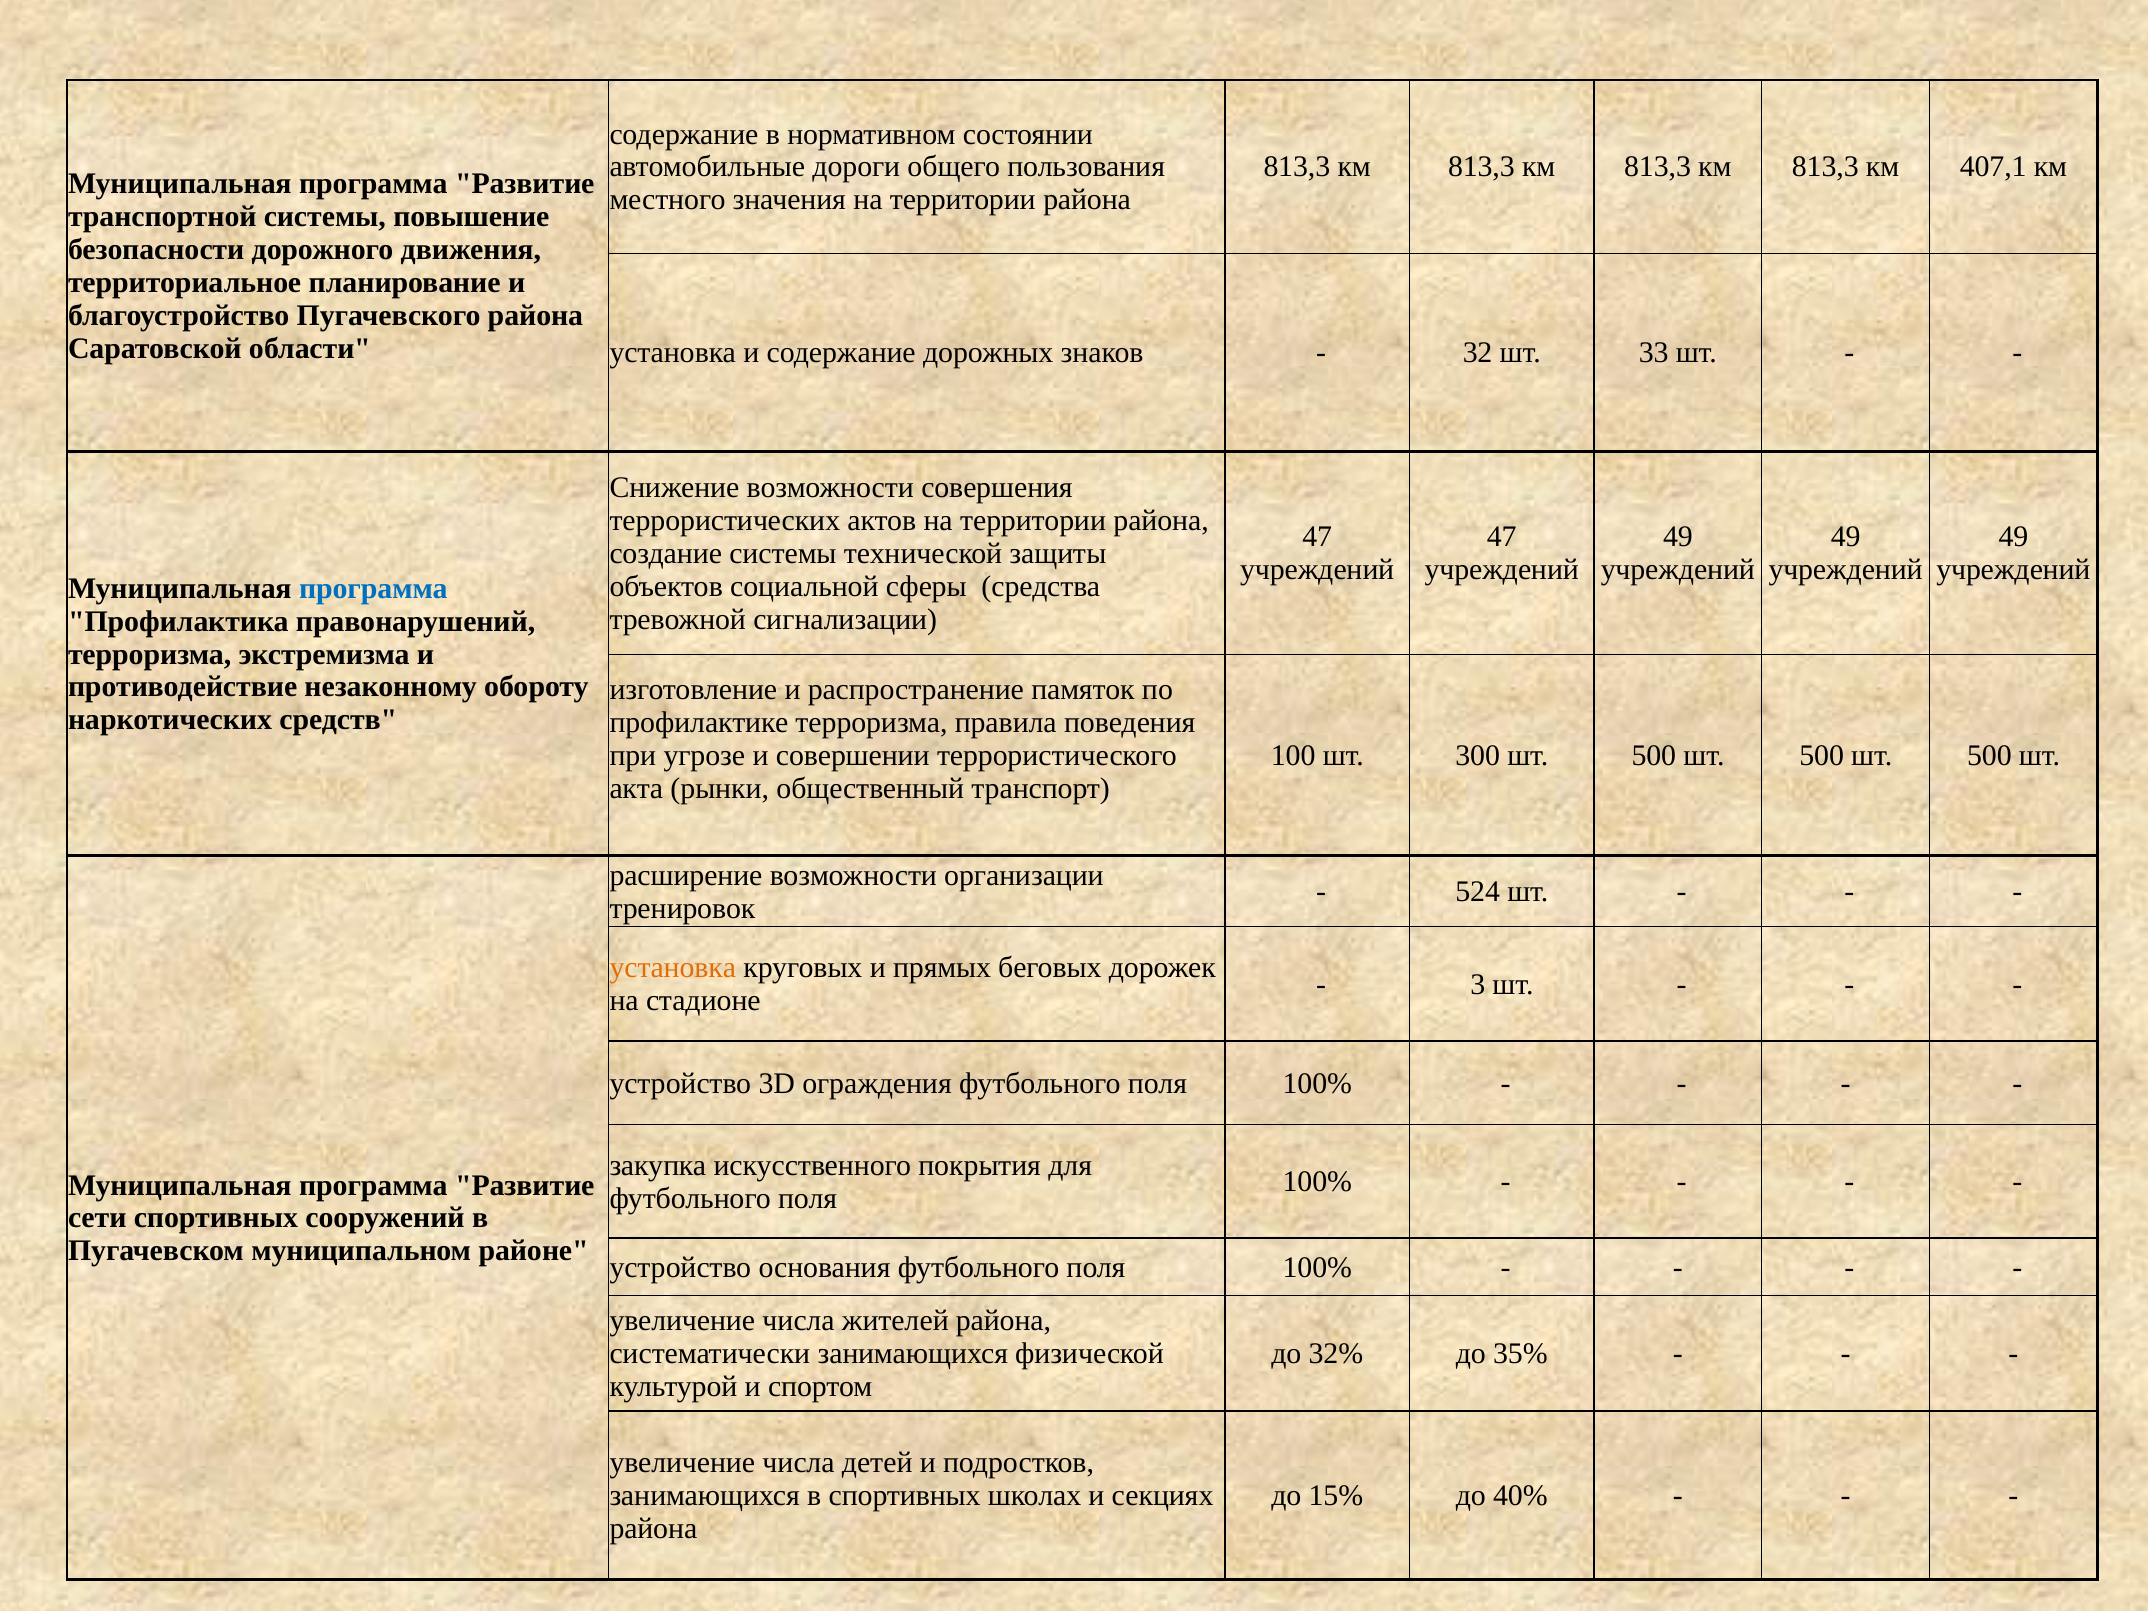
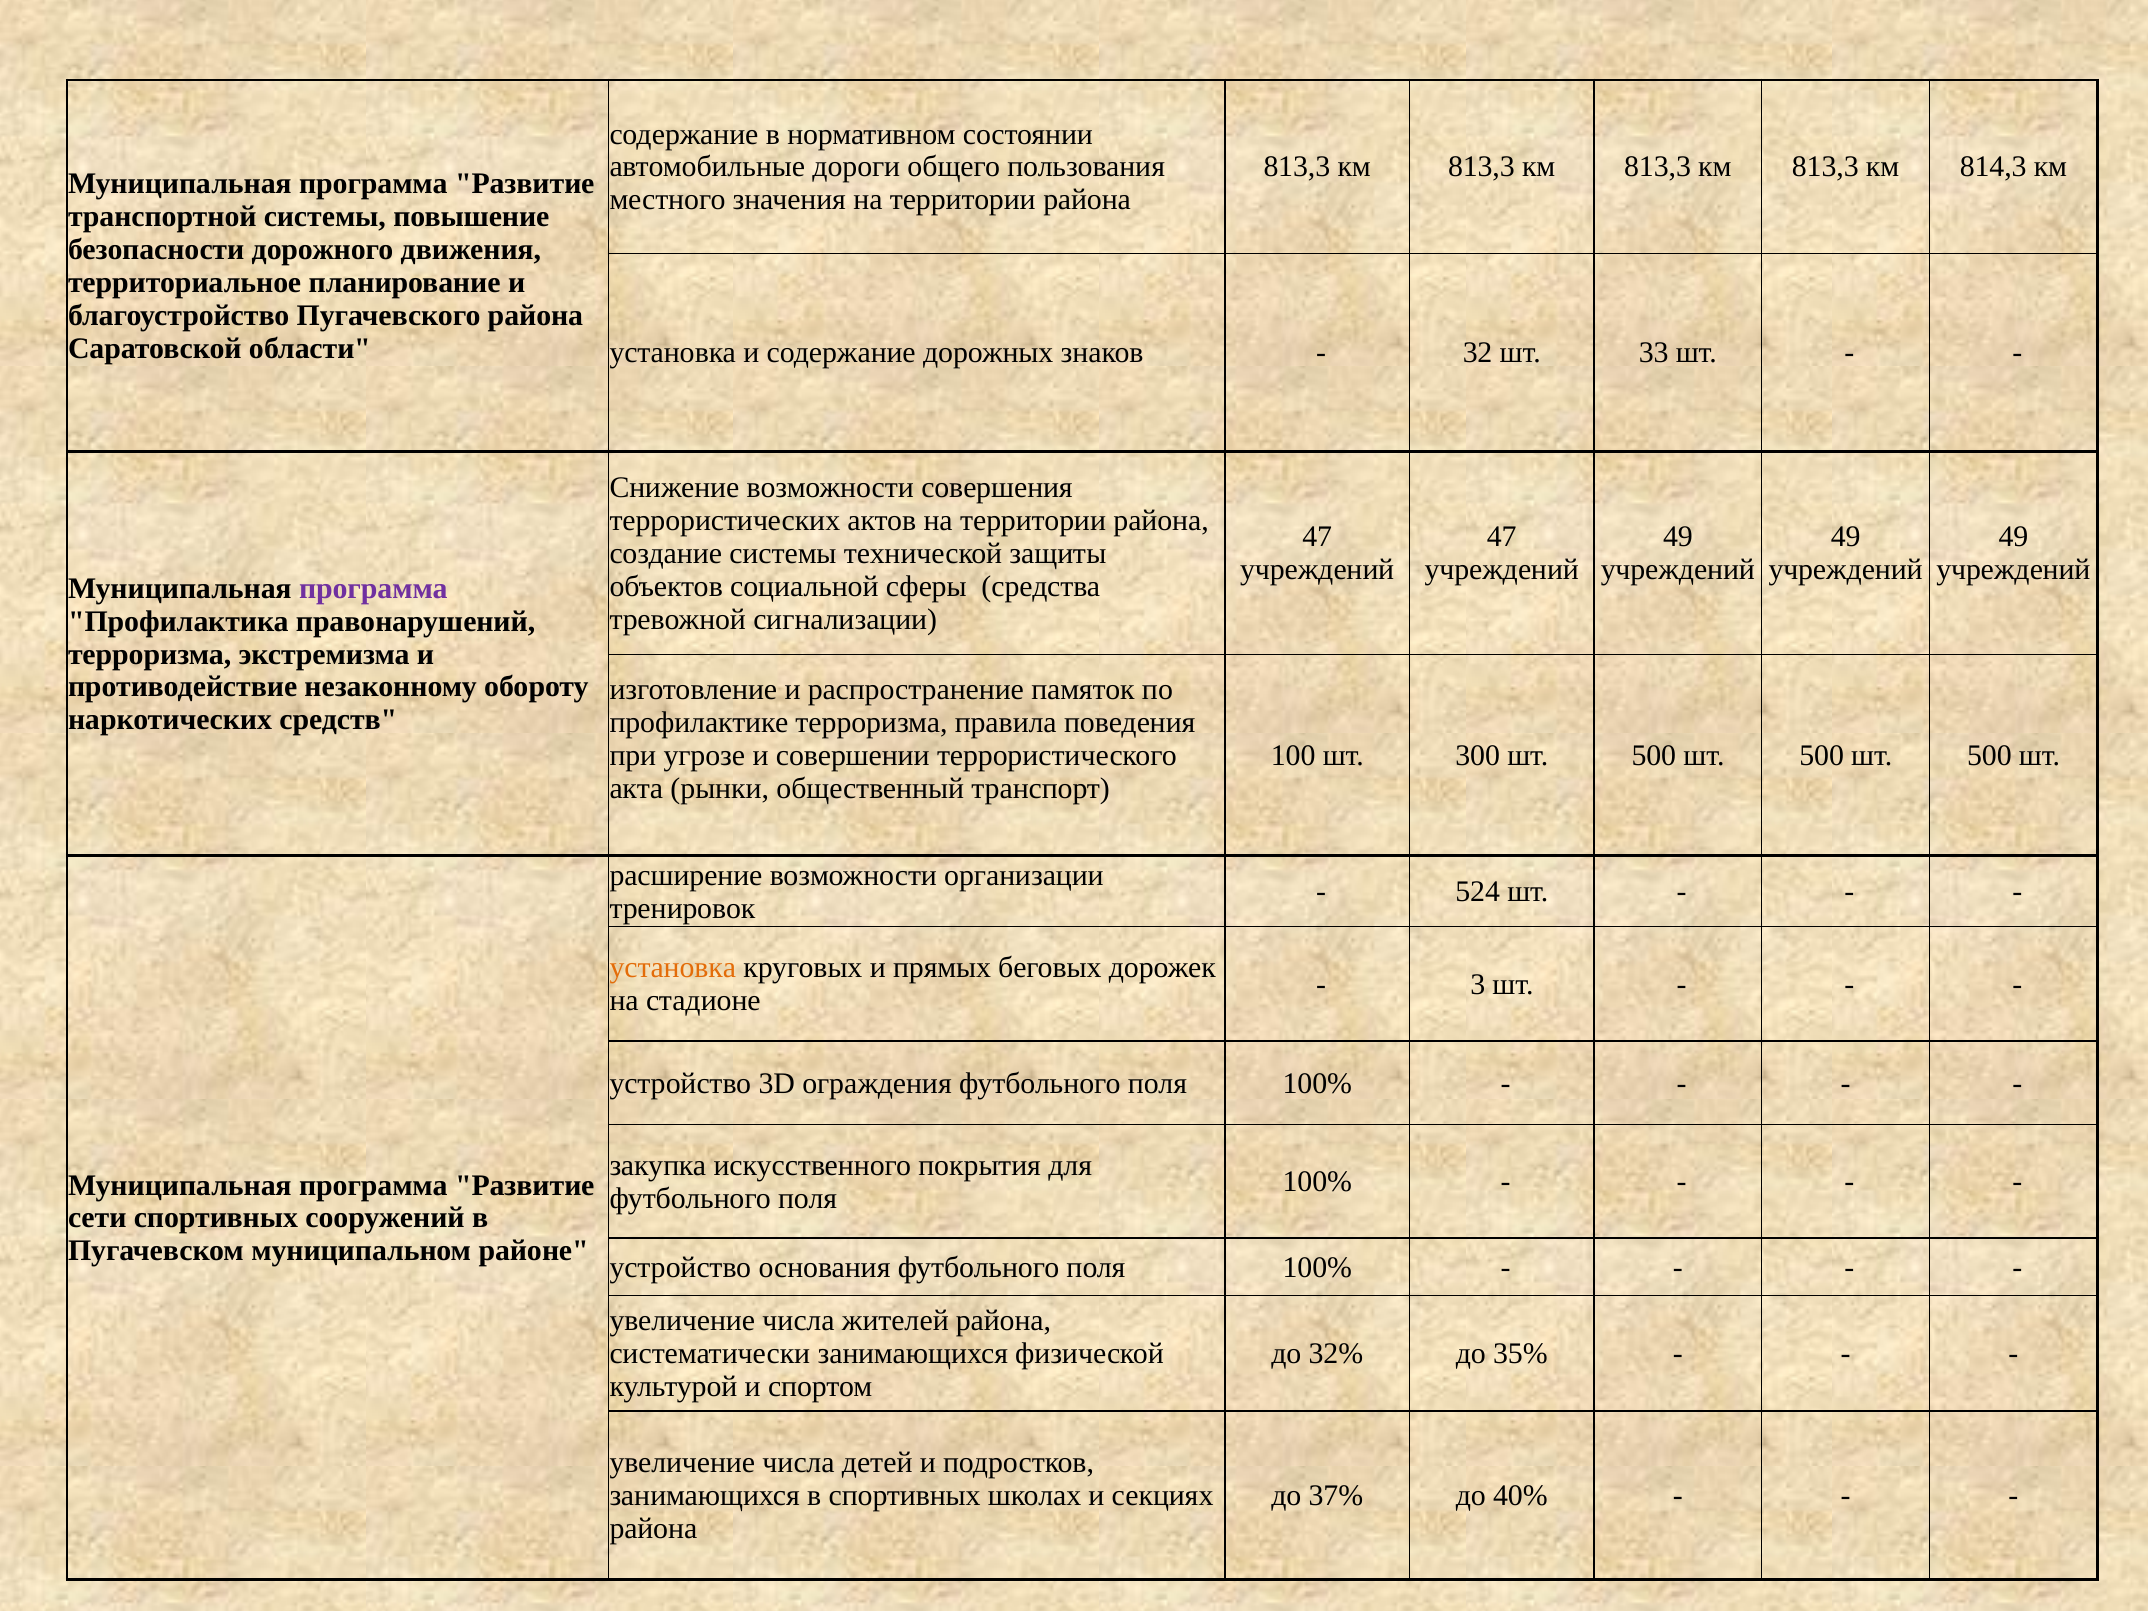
407,1: 407,1 -> 814,3
программа at (373, 588) colour: blue -> purple
15%: 15% -> 37%
